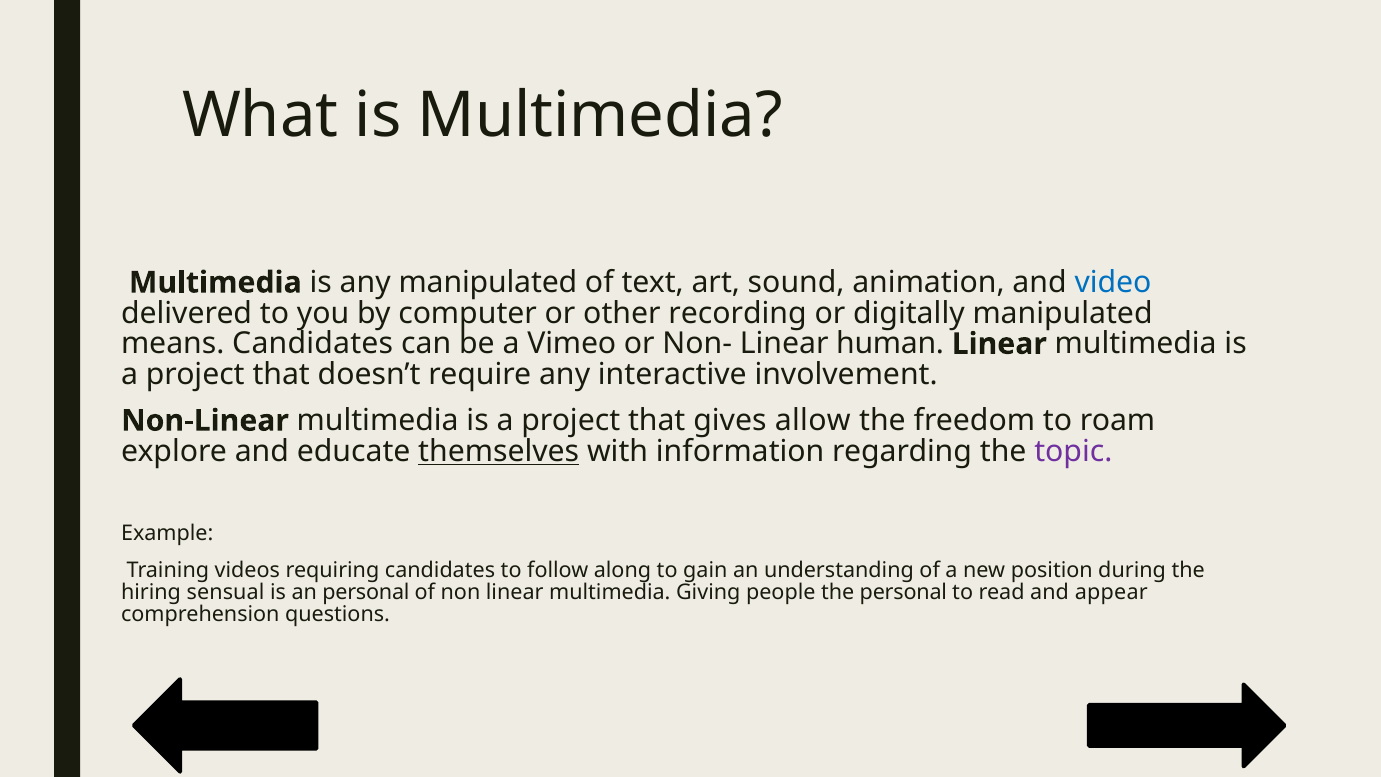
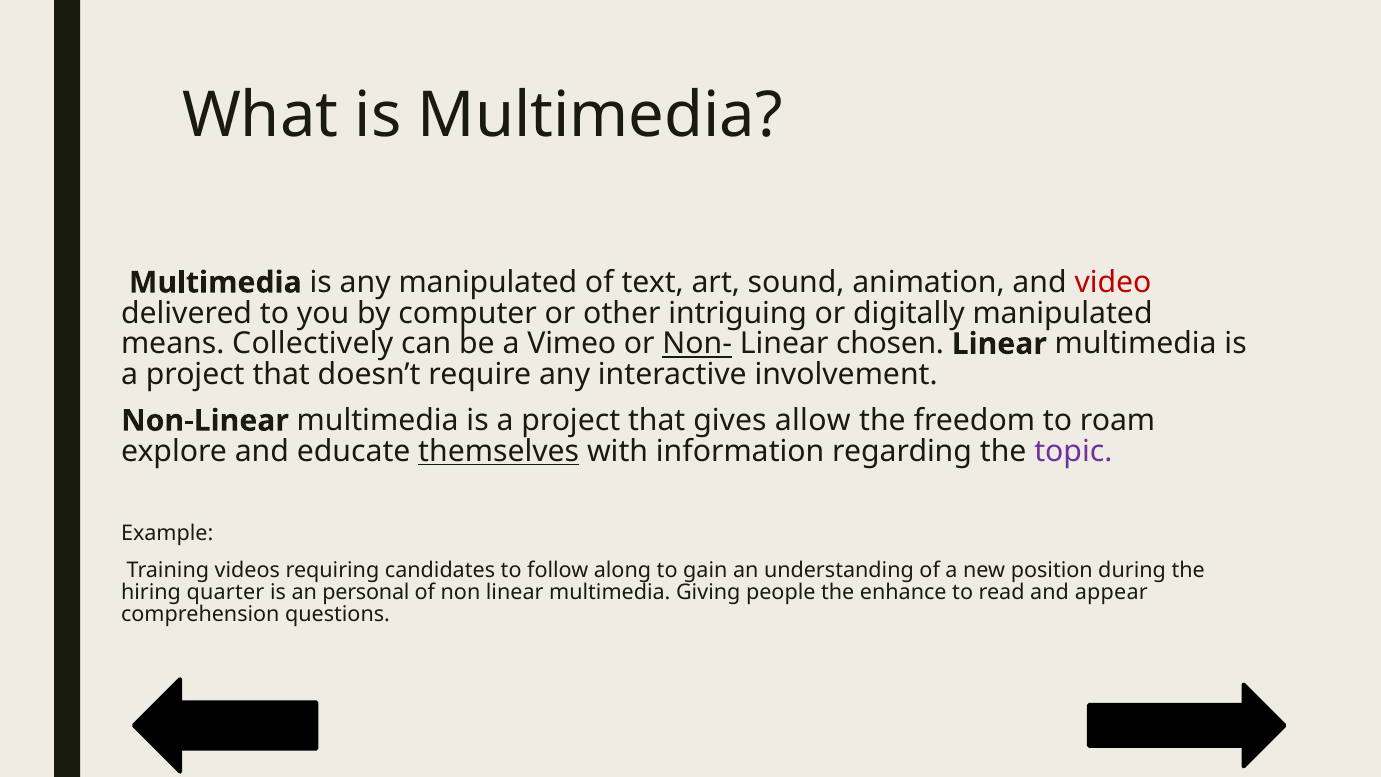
video colour: blue -> red
recording: recording -> intriguing
means Candidates: Candidates -> Collectively
Non- underline: none -> present
human: human -> chosen
sensual: sensual -> quarter
the personal: personal -> enhance
